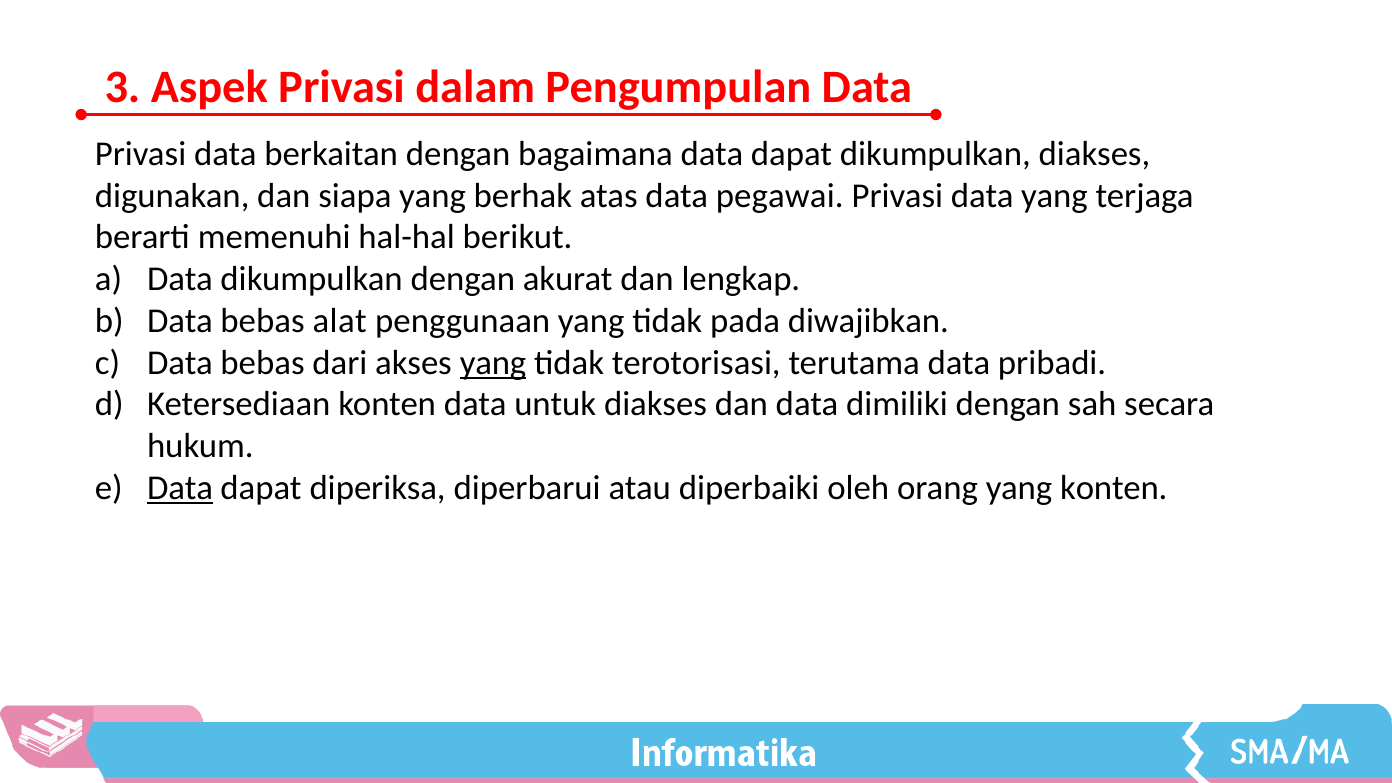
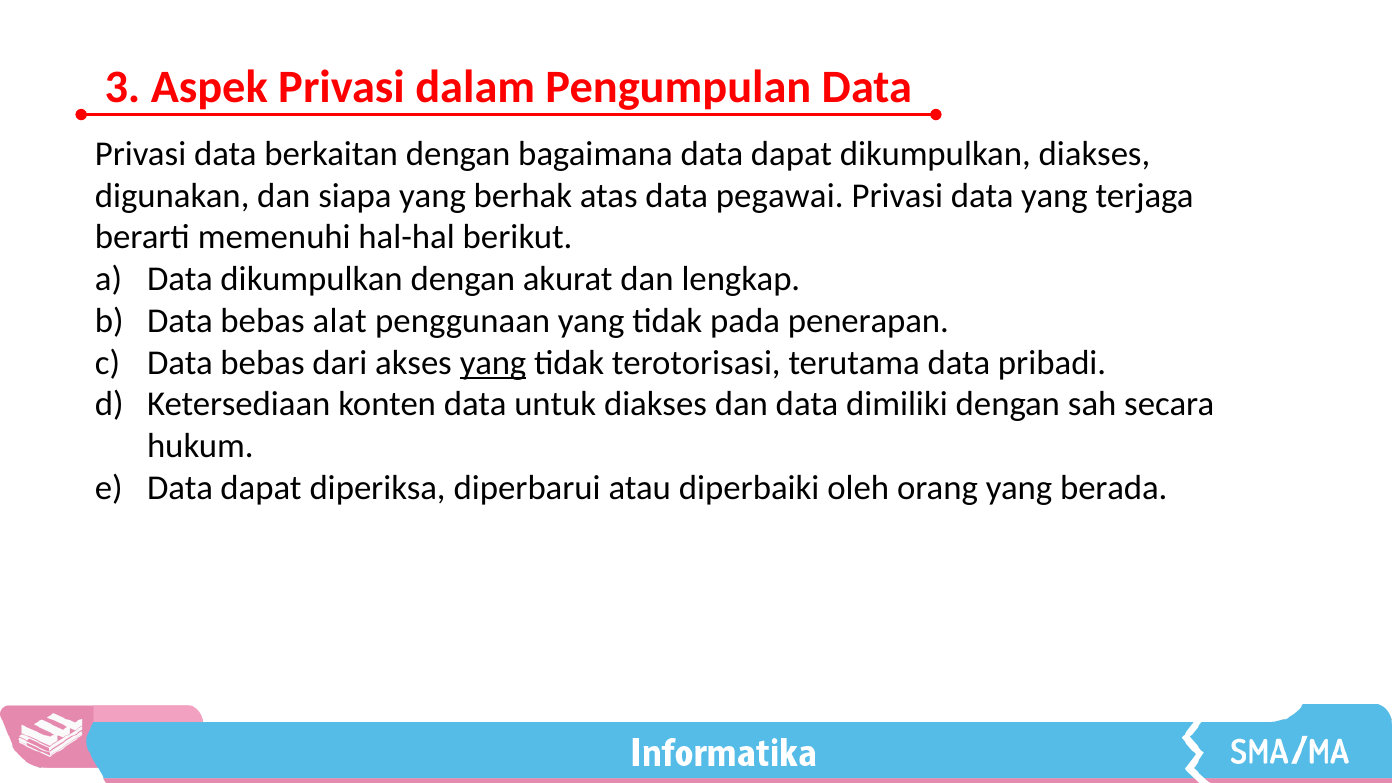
diwajibkan: diwajibkan -> penerapan
Data at (180, 488) underline: present -> none
yang konten: konten -> berada
